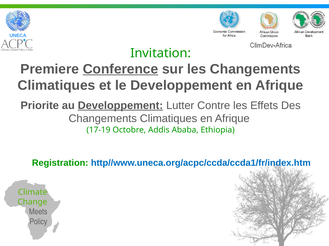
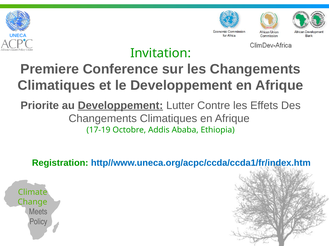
Conference underline: present -> none
